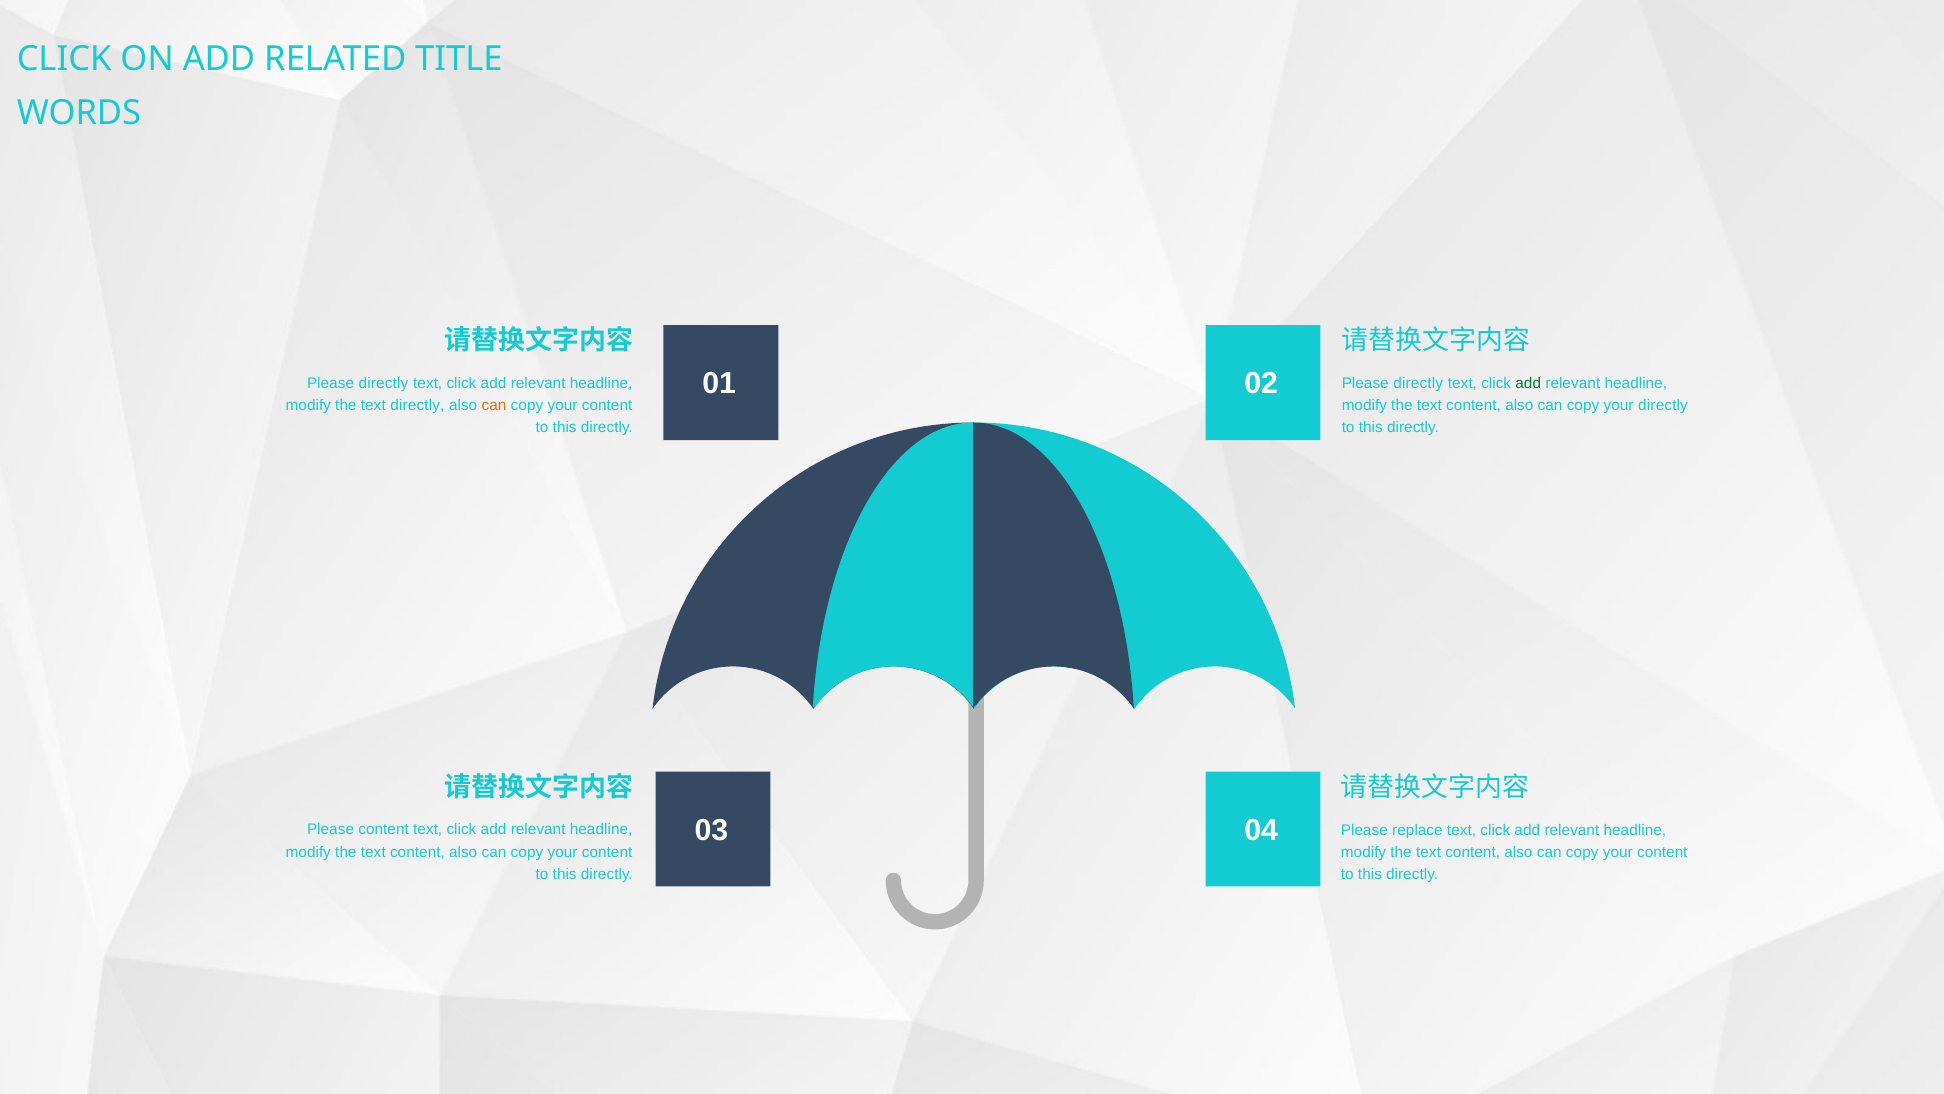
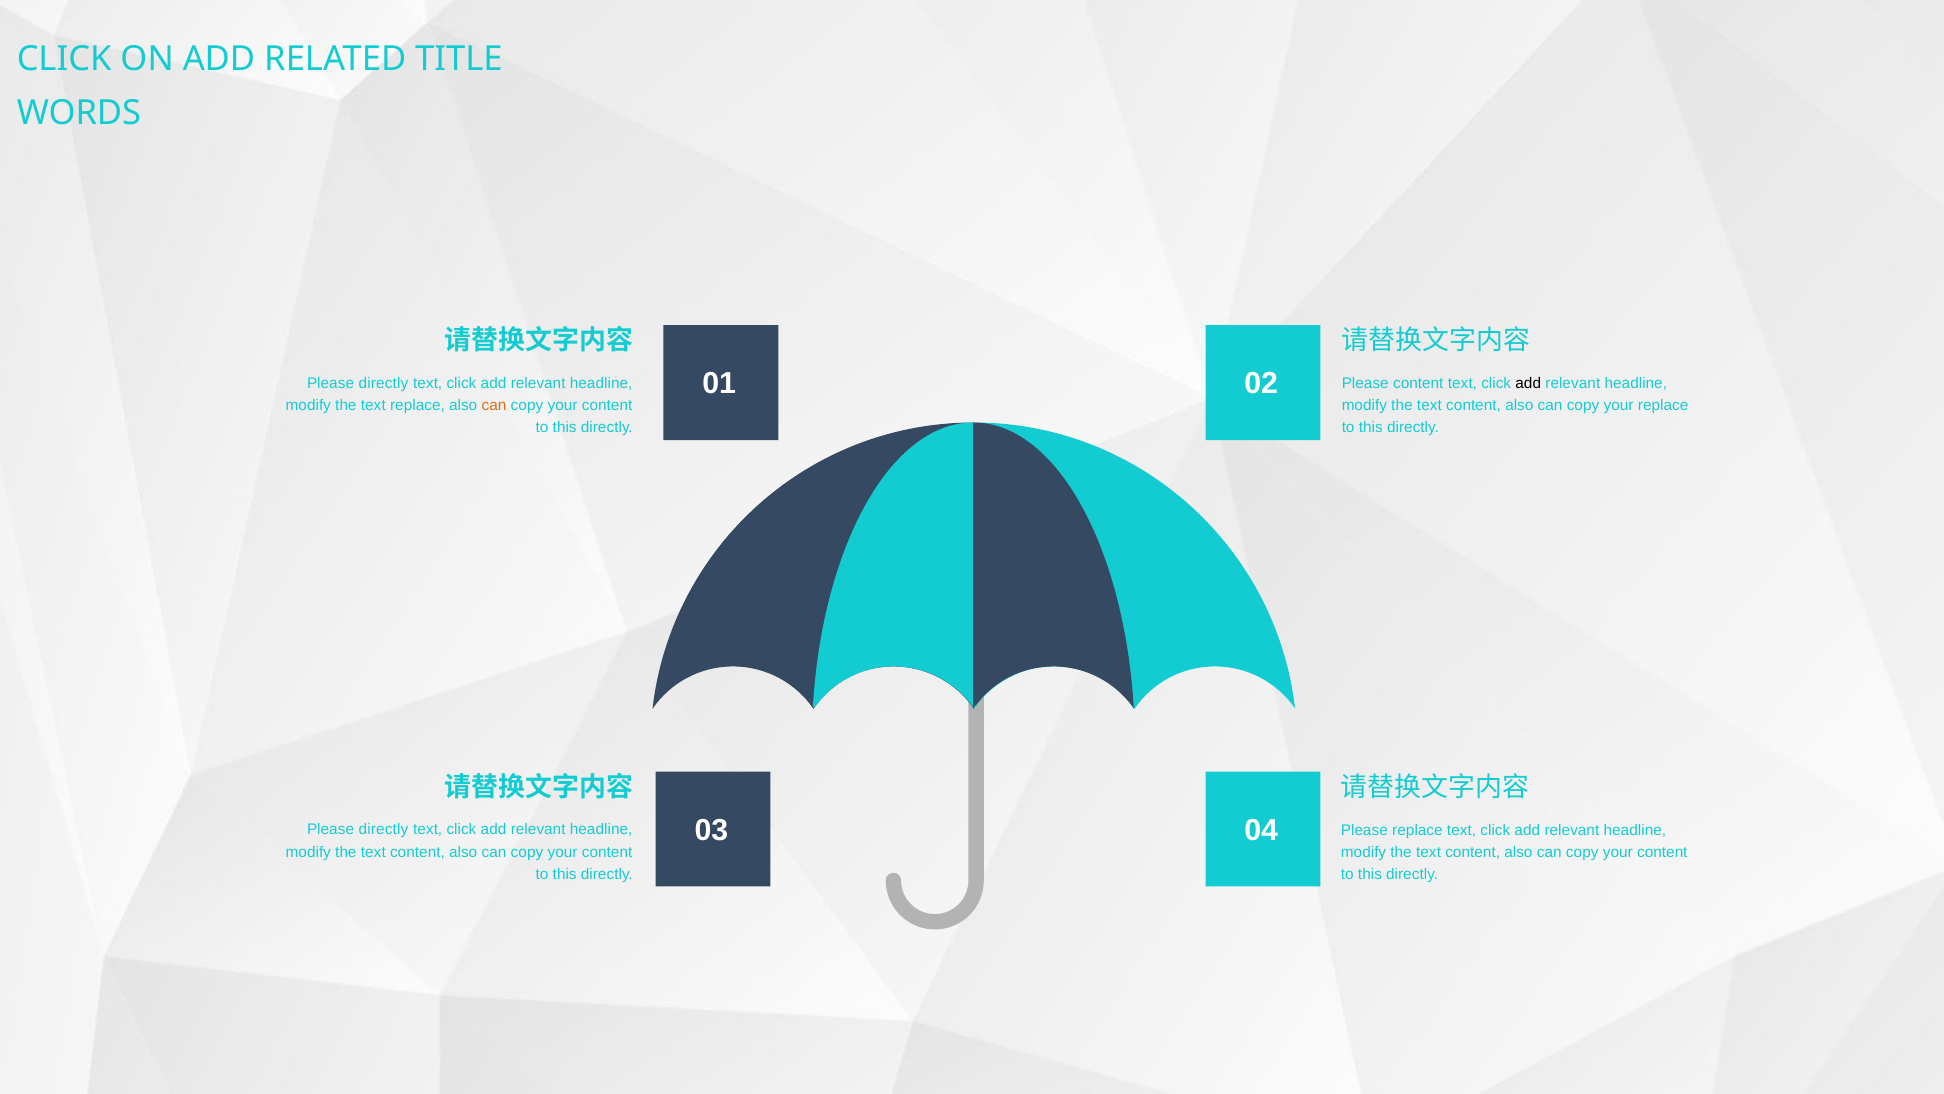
directly at (1418, 383): directly -> content
add at (1528, 383) colour: green -> black
text directly: directly -> replace
your directly: directly -> replace
content at (384, 829): content -> directly
